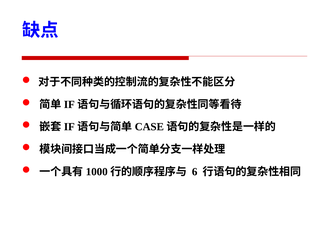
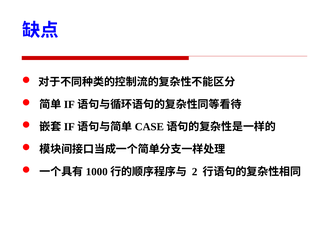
6: 6 -> 2
